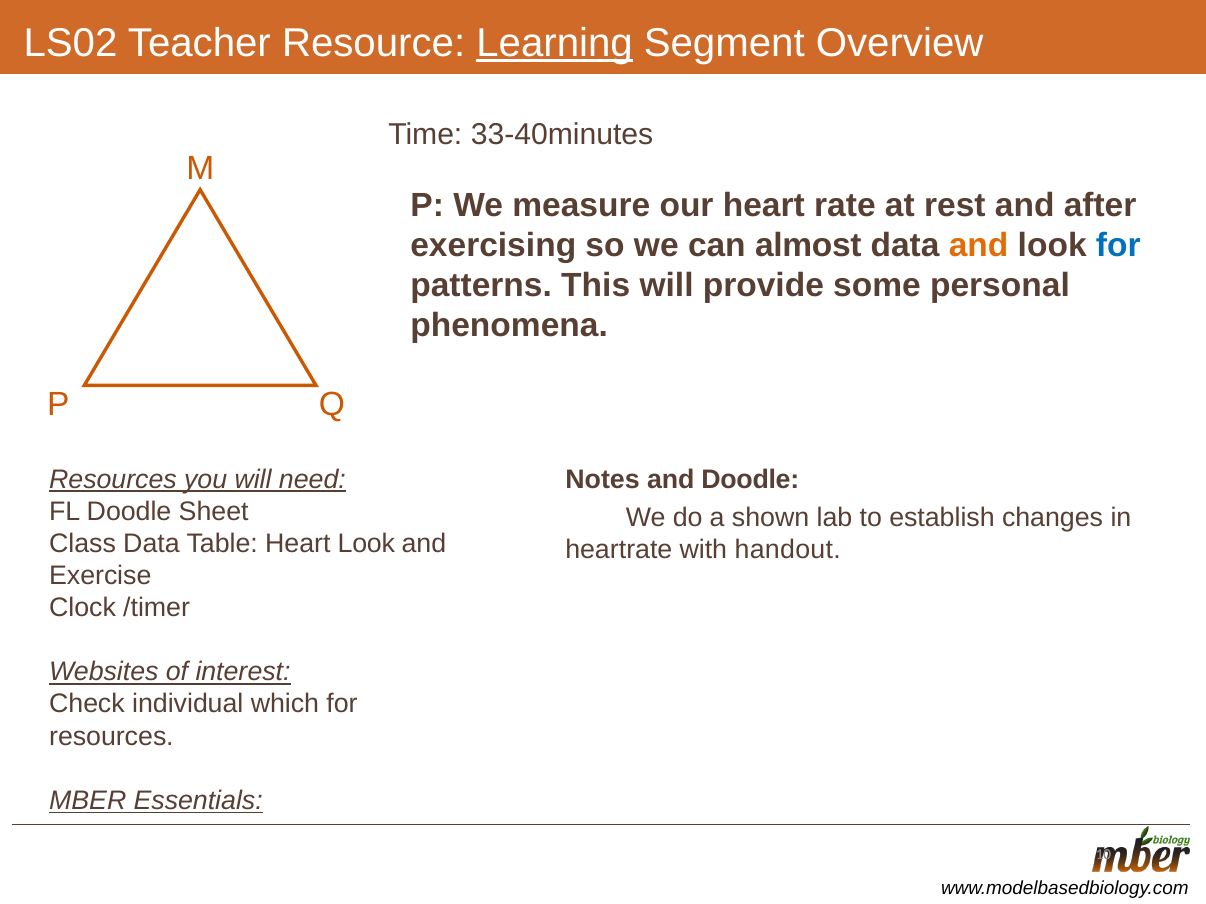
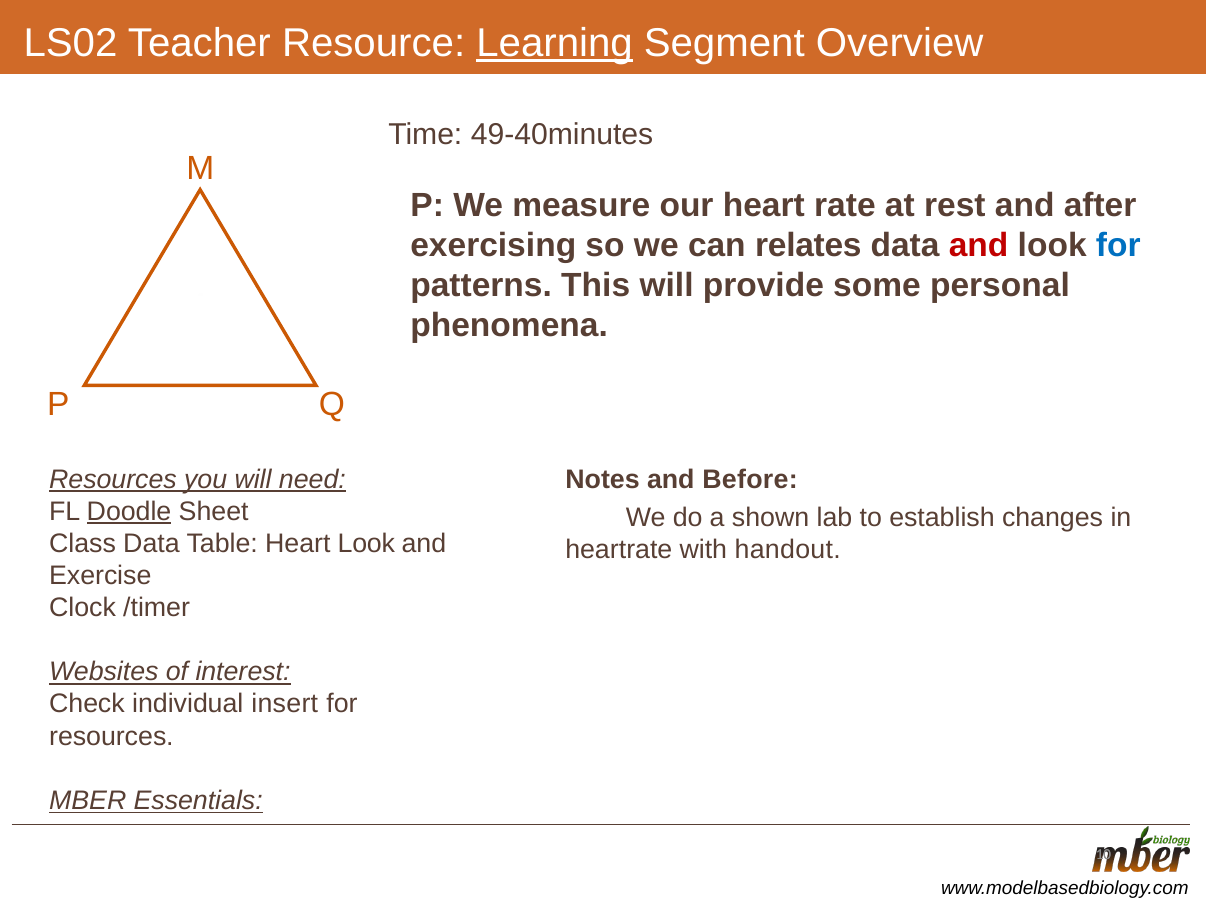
33-40minutes: 33-40minutes -> 49-40minutes
almost: almost -> relates
and at (979, 245) colour: orange -> red
and Doodle: Doodle -> Before
Doodle at (129, 512) underline: none -> present
which: which -> insert
